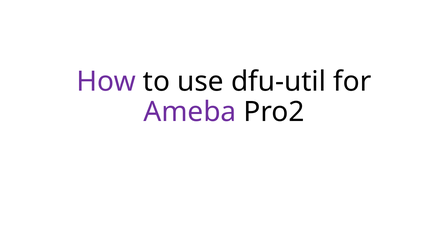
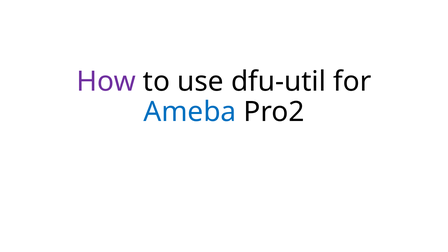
Ameba colour: purple -> blue
